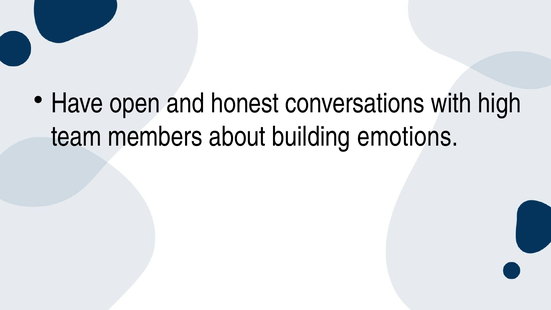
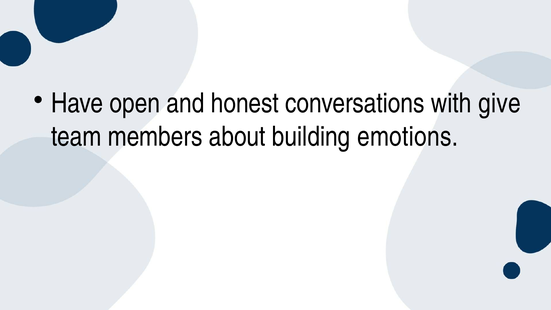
high: high -> give
